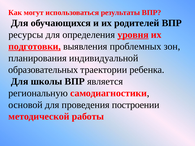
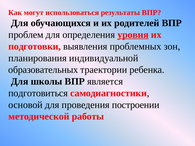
ресурсы: ресурсы -> проблем
подготовки underline: present -> none
региональную: региональную -> подготовиться
